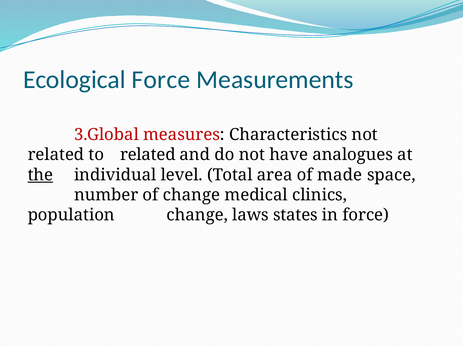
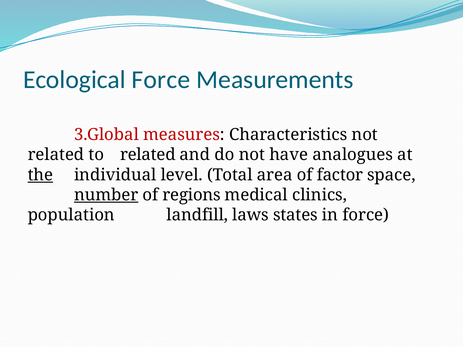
made: made -> factor
number underline: none -> present
of change: change -> regions
population change: change -> landfill
